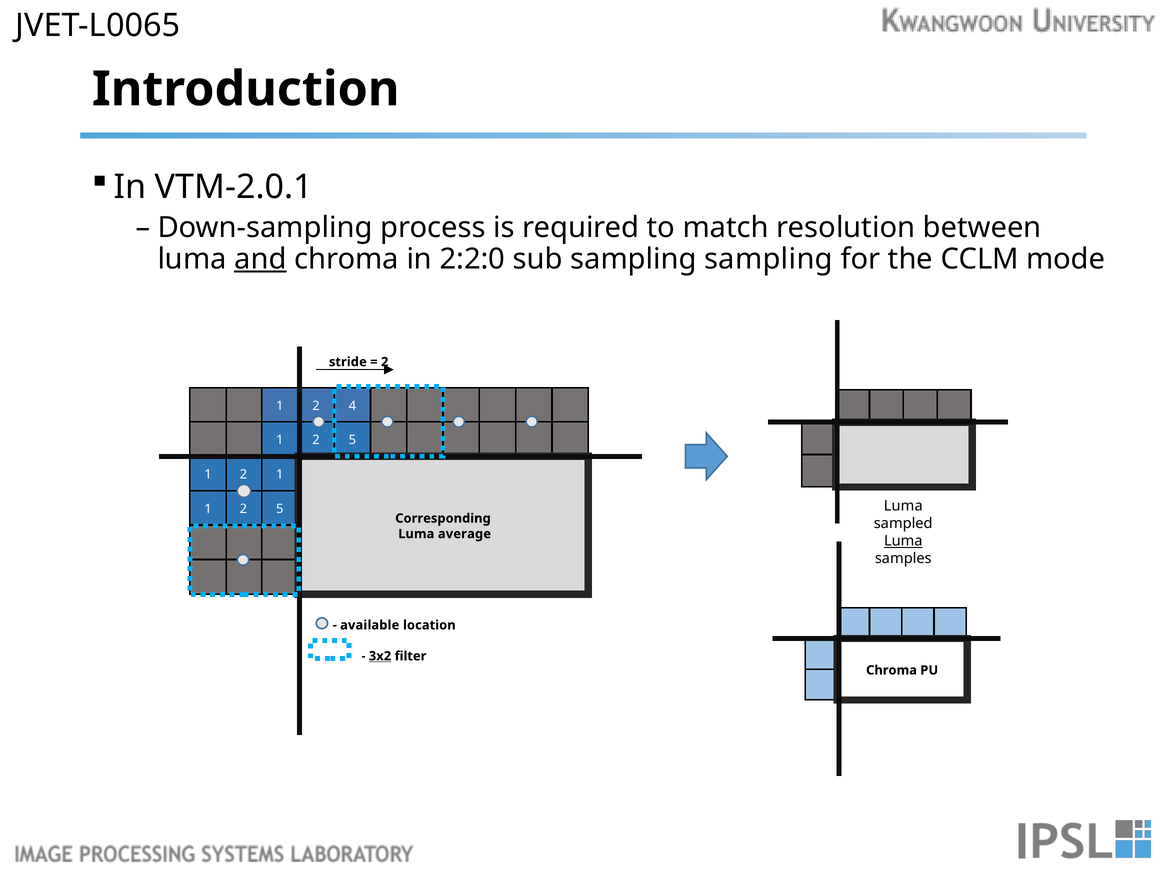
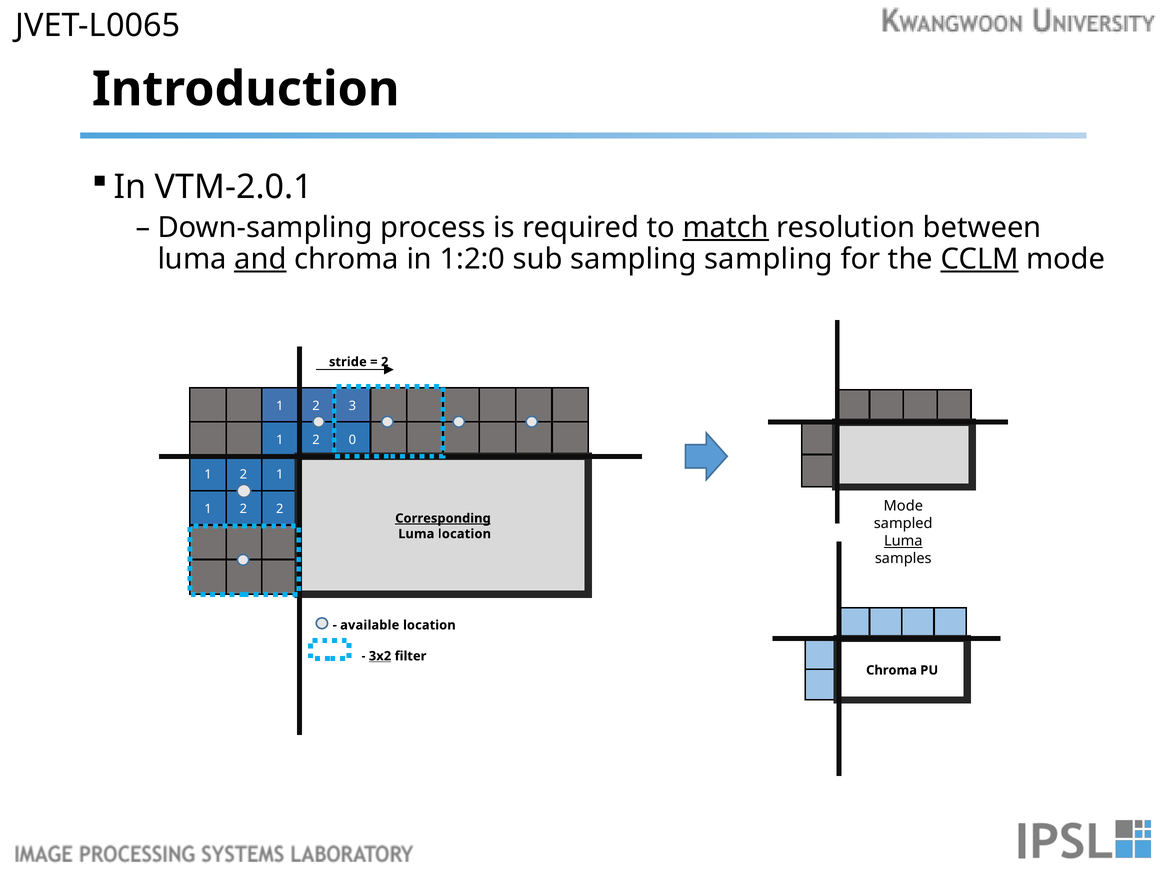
match underline: none -> present
2:2:0: 2:2:0 -> 1:2:0
CCLM underline: none -> present
4: 4 -> 3
5 at (352, 440): 5 -> 0
Luma at (903, 506): Luma -> Mode
5 at (280, 509): 5 -> 2
Corresponding underline: none -> present
Luma average: average -> location
